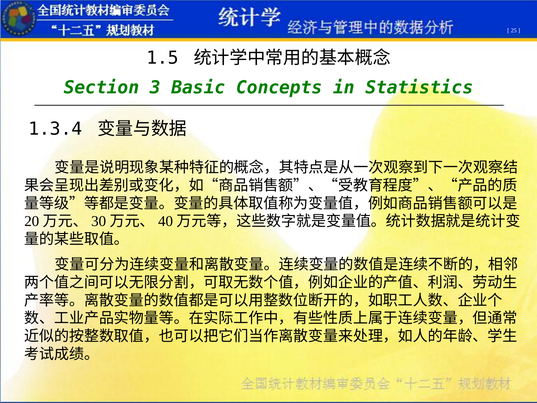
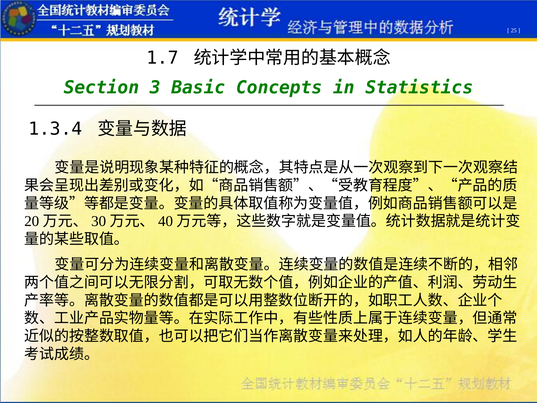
1.5: 1.5 -> 1.7
